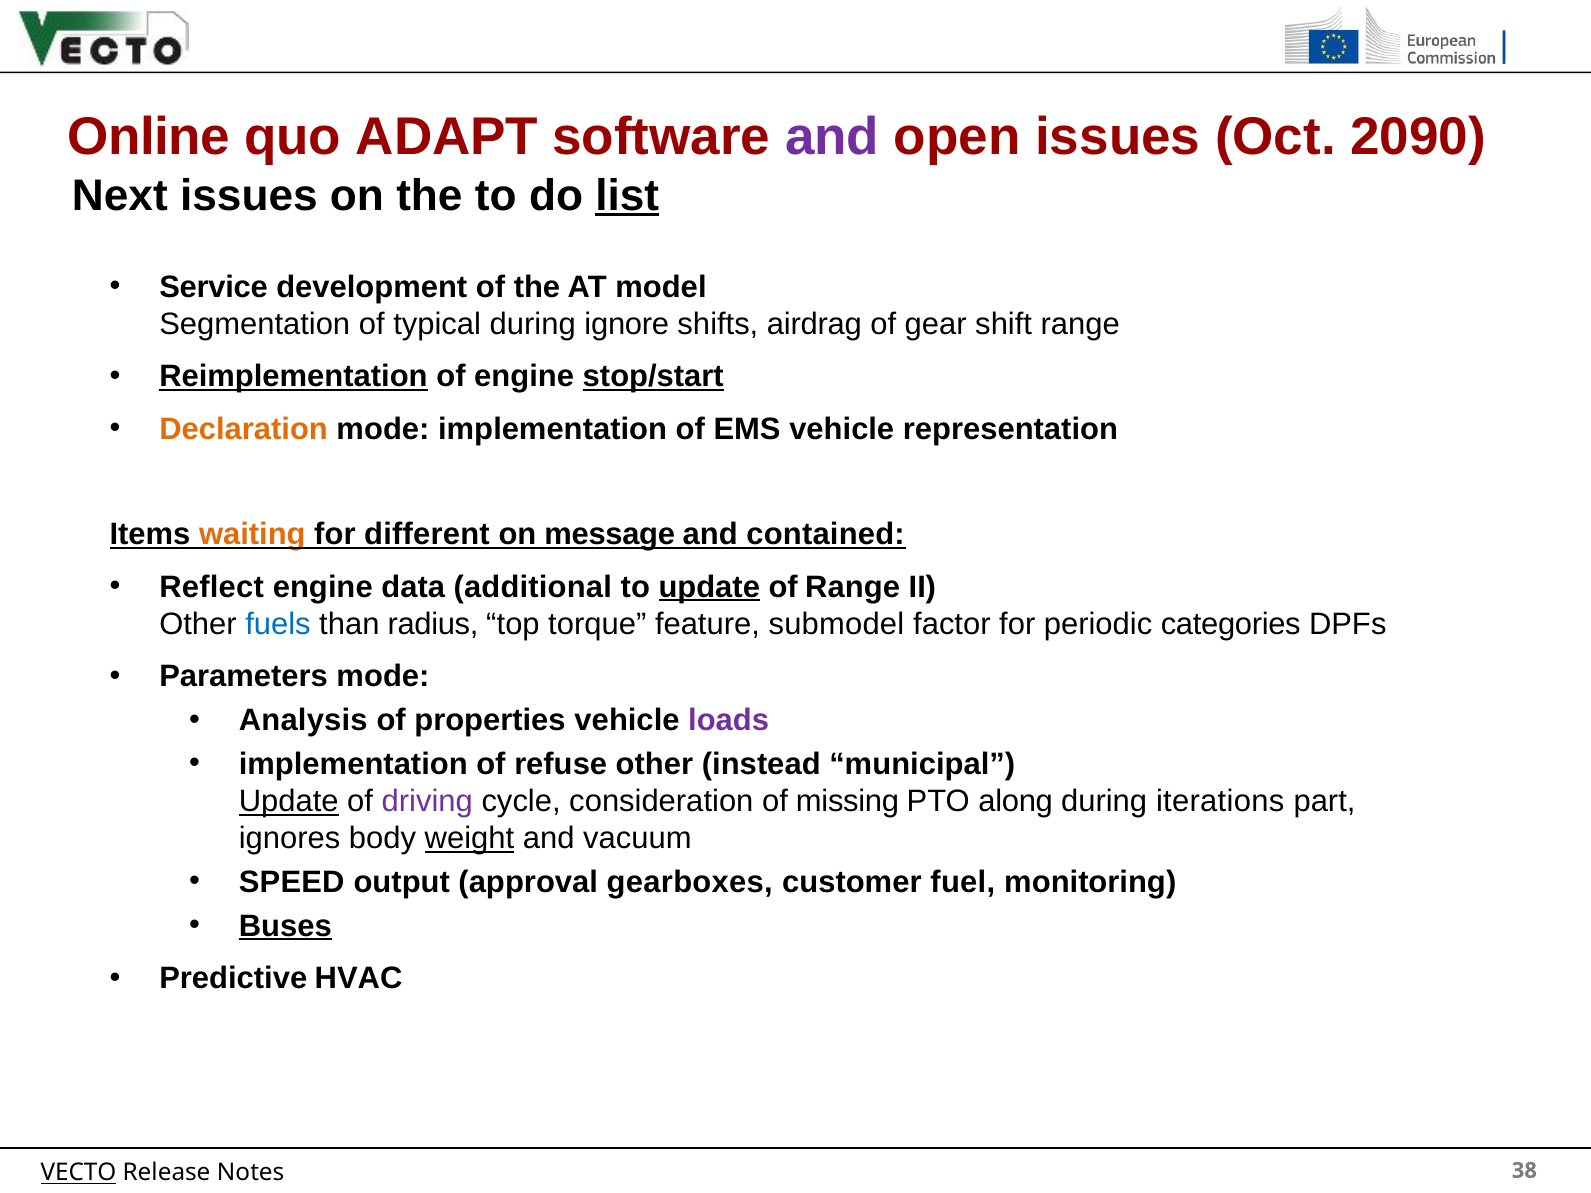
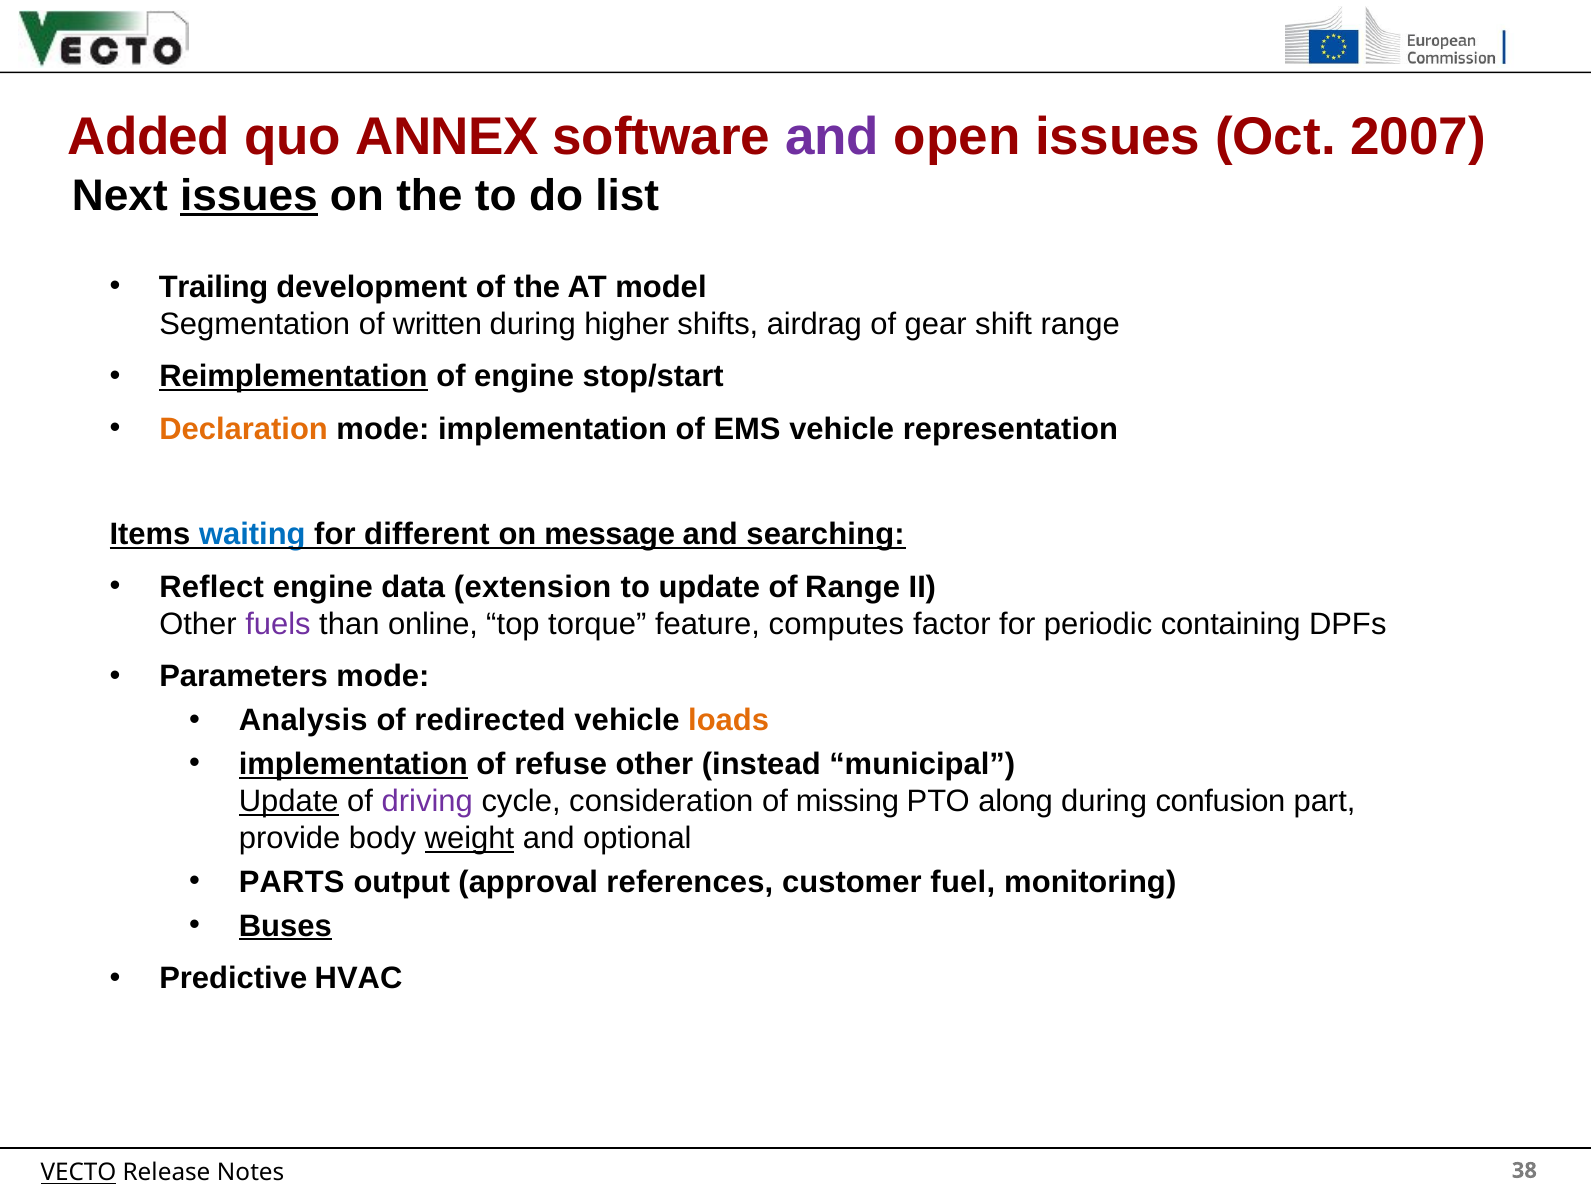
Online: Online -> Added
ADAPT: ADAPT -> ANNEX
2090: 2090 -> 2007
issues at (249, 196) underline: none -> present
list underline: present -> none
Service: Service -> Trailing
typical: typical -> written
ignore: ignore -> higher
stop/start underline: present -> none
waiting colour: orange -> blue
contained: contained -> searching
additional: additional -> extension
update at (709, 587) underline: present -> none
fuels colour: blue -> purple
radius: radius -> online
submodel: submodel -> computes
categories: categories -> containing
properties: properties -> redirected
loads colour: purple -> orange
implementation at (353, 764) underline: none -> present
iterations: iterations -> confusion
ignores: ignores -> provide
vacuum: vacuum -> optional
SPEED: SPEED -> PARTS
gearboxes: gearboxes -> references
